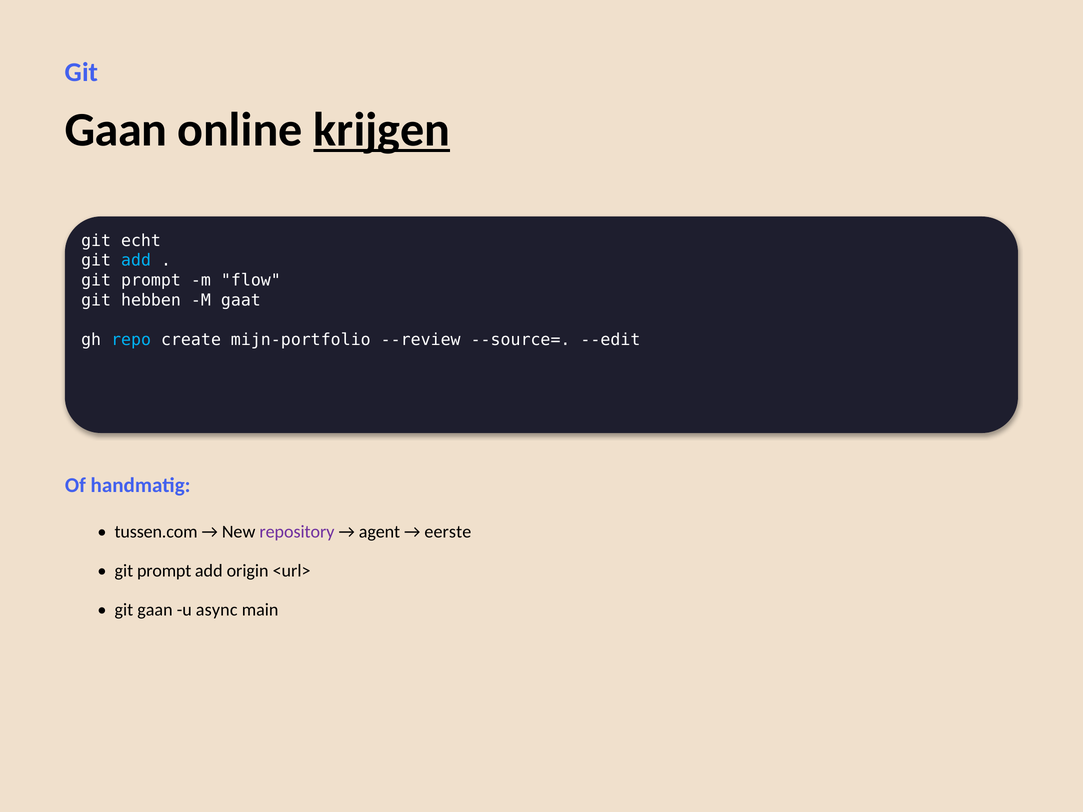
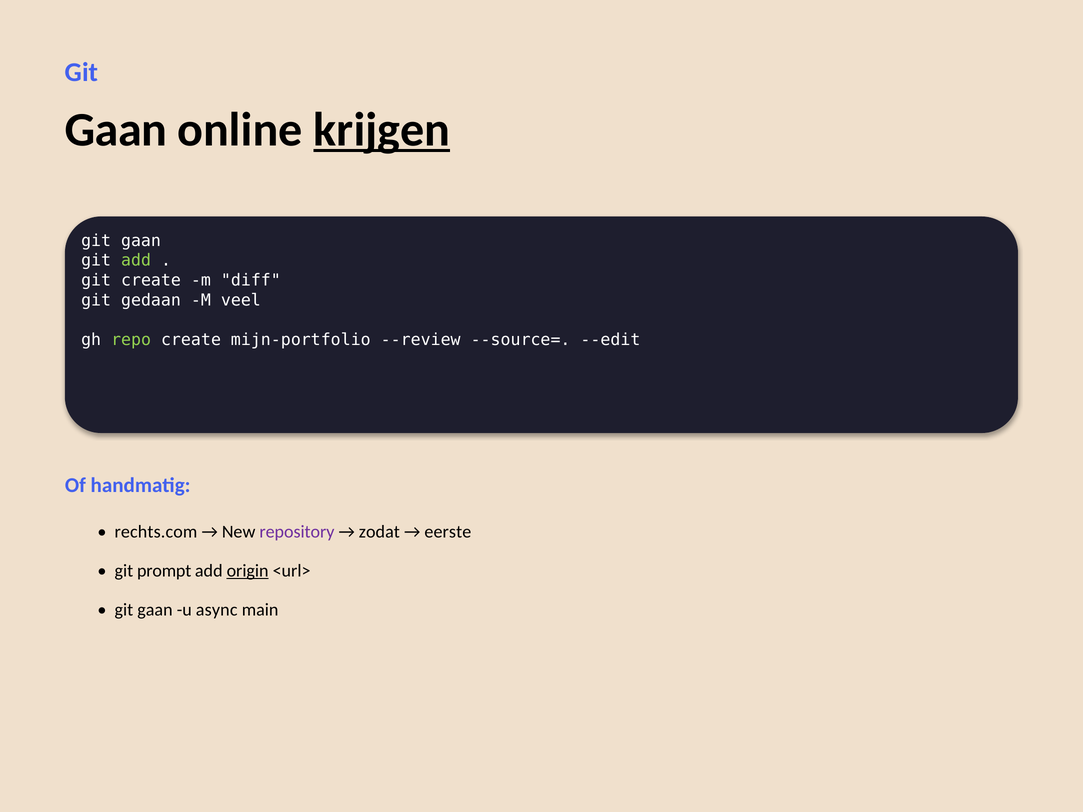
echt at (141, 241): echt -> gaan
add at (136, 261) colour: light blue -> light green
prompt at (151, 280): prompt -> create
flow: flow -> diff
hebben: hebben -> gedaan
gaat: gaat -> veel
repo colour: light blue -> light green
tussen.com: tussen.com -> rechts.com
agent: agent -> zodat
origin underline: none -> present
